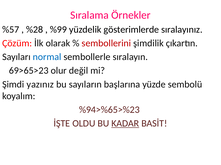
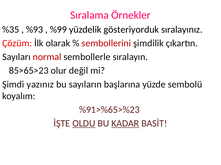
%57: %57 -> %35
%28: %28 -> %93
gösterimlerde: gösterimlerde -> gösteriyorduk
normal colour: blue -> red
69>65>23: 69>65>23 -> 85>65>23
%94>%65>%23: %94>%65>%23 -> %91>%65>%23
OLDU underline: none -> present
